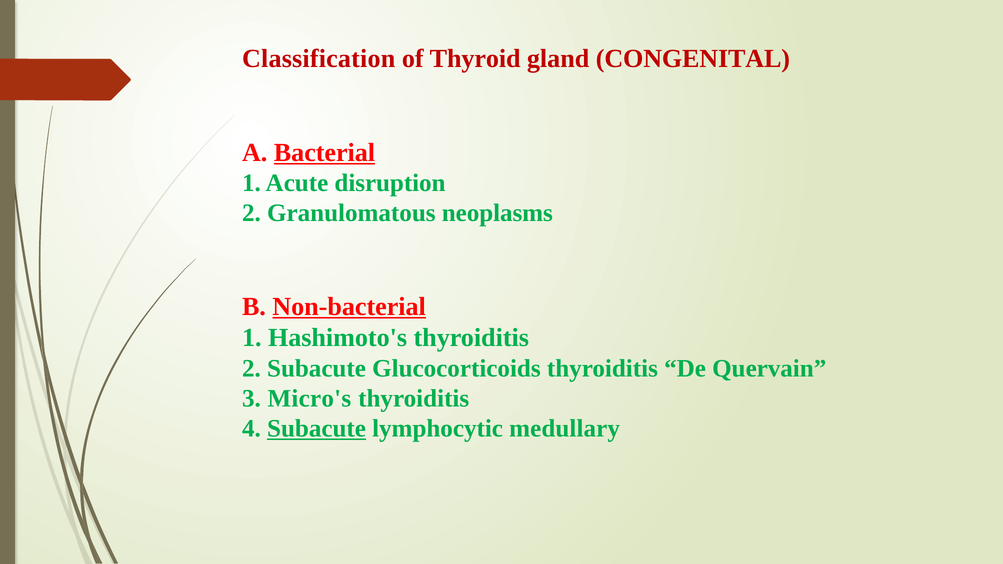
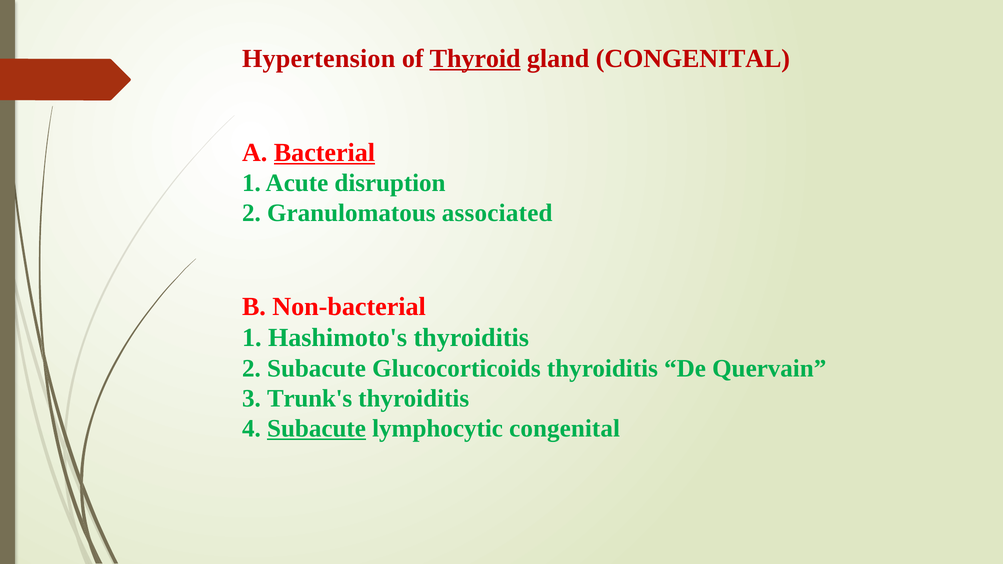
Classification: Classification -> Hypertension
Thyroid underline: none -> present
neoplasms: neoplasms -> associated
Non-bacterial underline: present -> none
Micro's: Micro's -> Trunk's
lymphocytic medullary: medullary -> congenital
